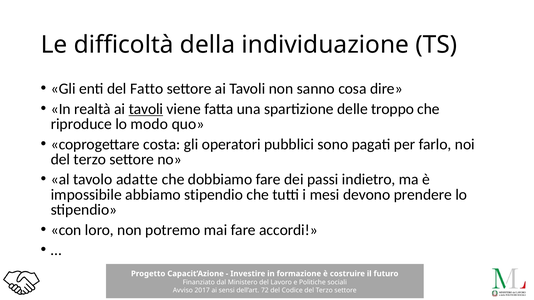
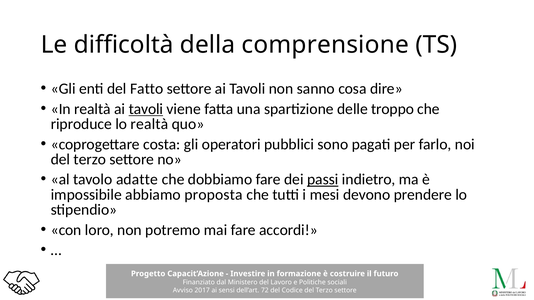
individuazione: individuazione -> comprensione
lo modo: modo -> realtà
passi underline: none -> present
abbiamo stipendio: stipendio -> proposta
